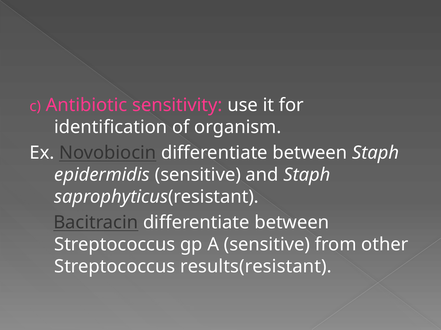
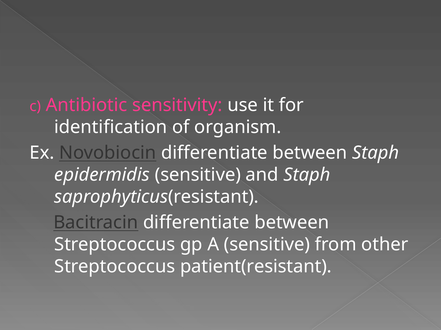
results(resistant: results(resistant -> patient(resistant
